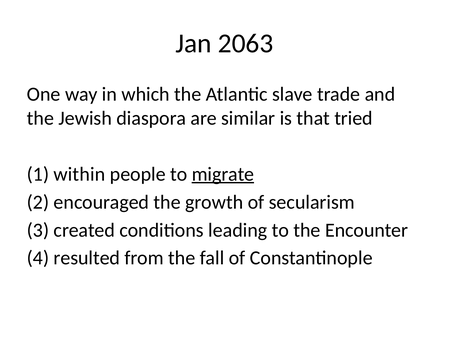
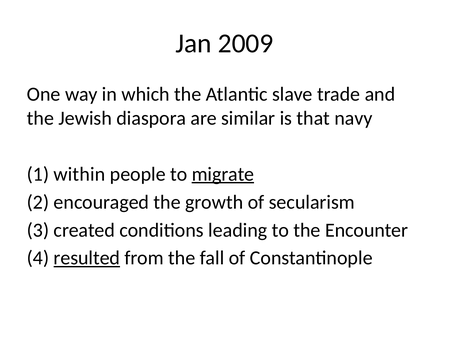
2063: 2063 -> 2009
tried: tried -> navy
resulted underline: none -> present
